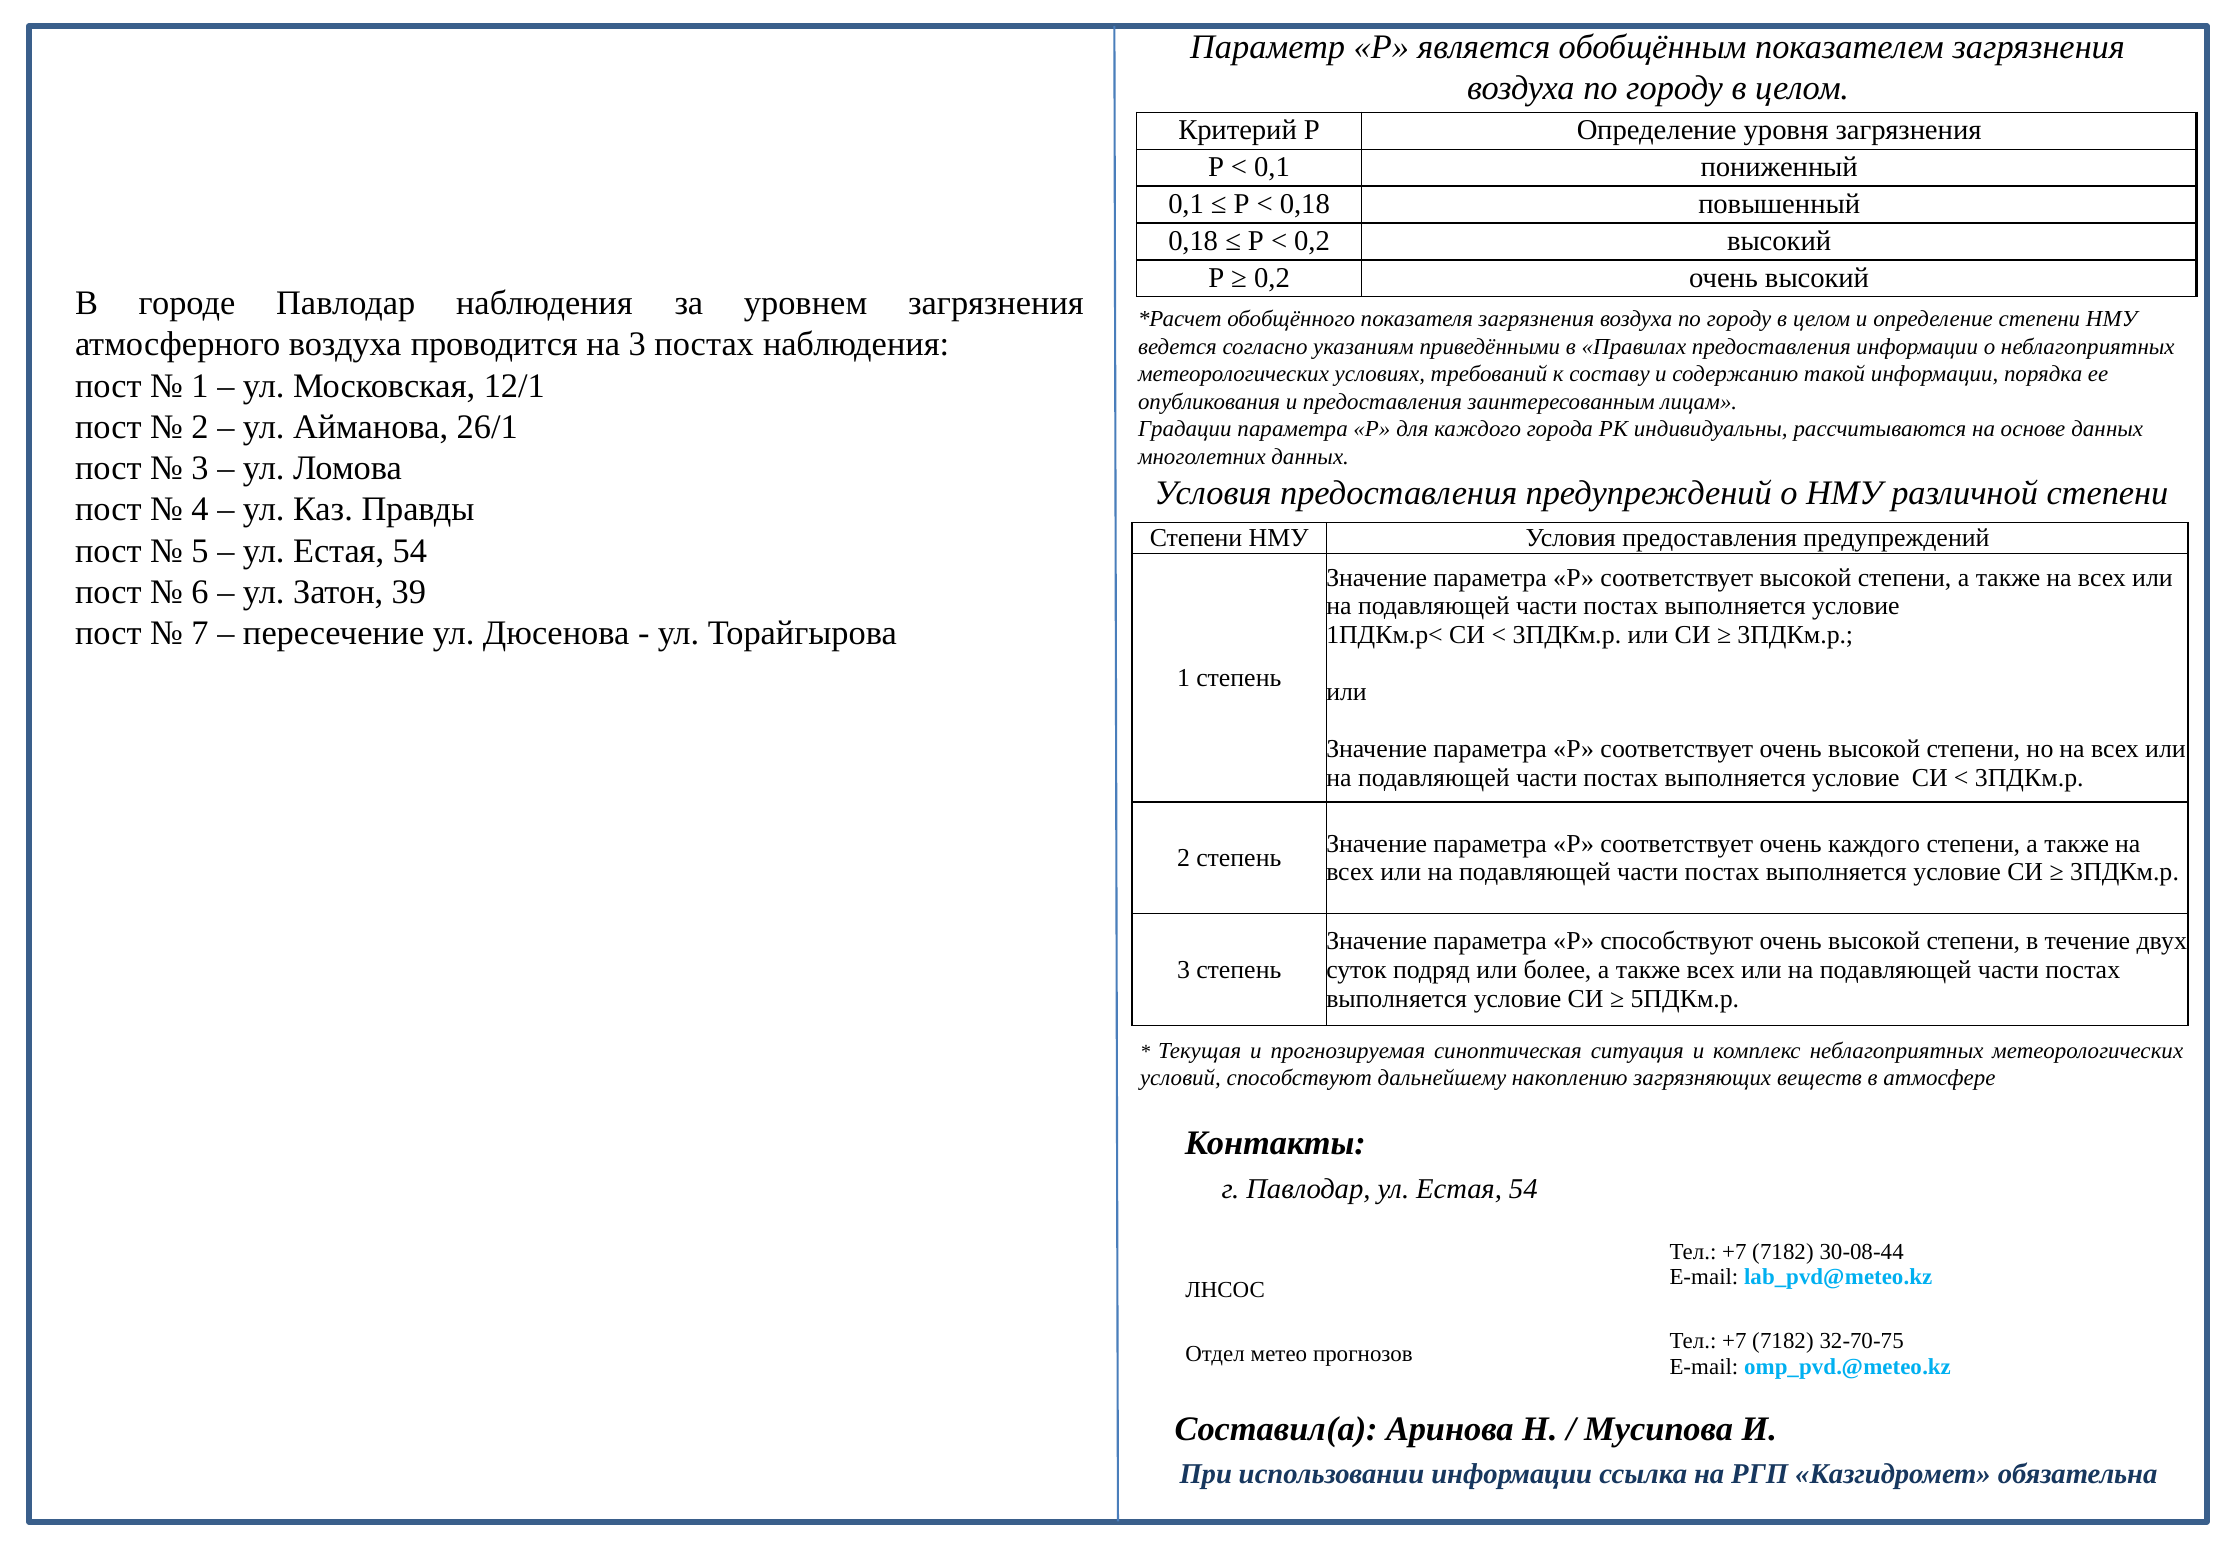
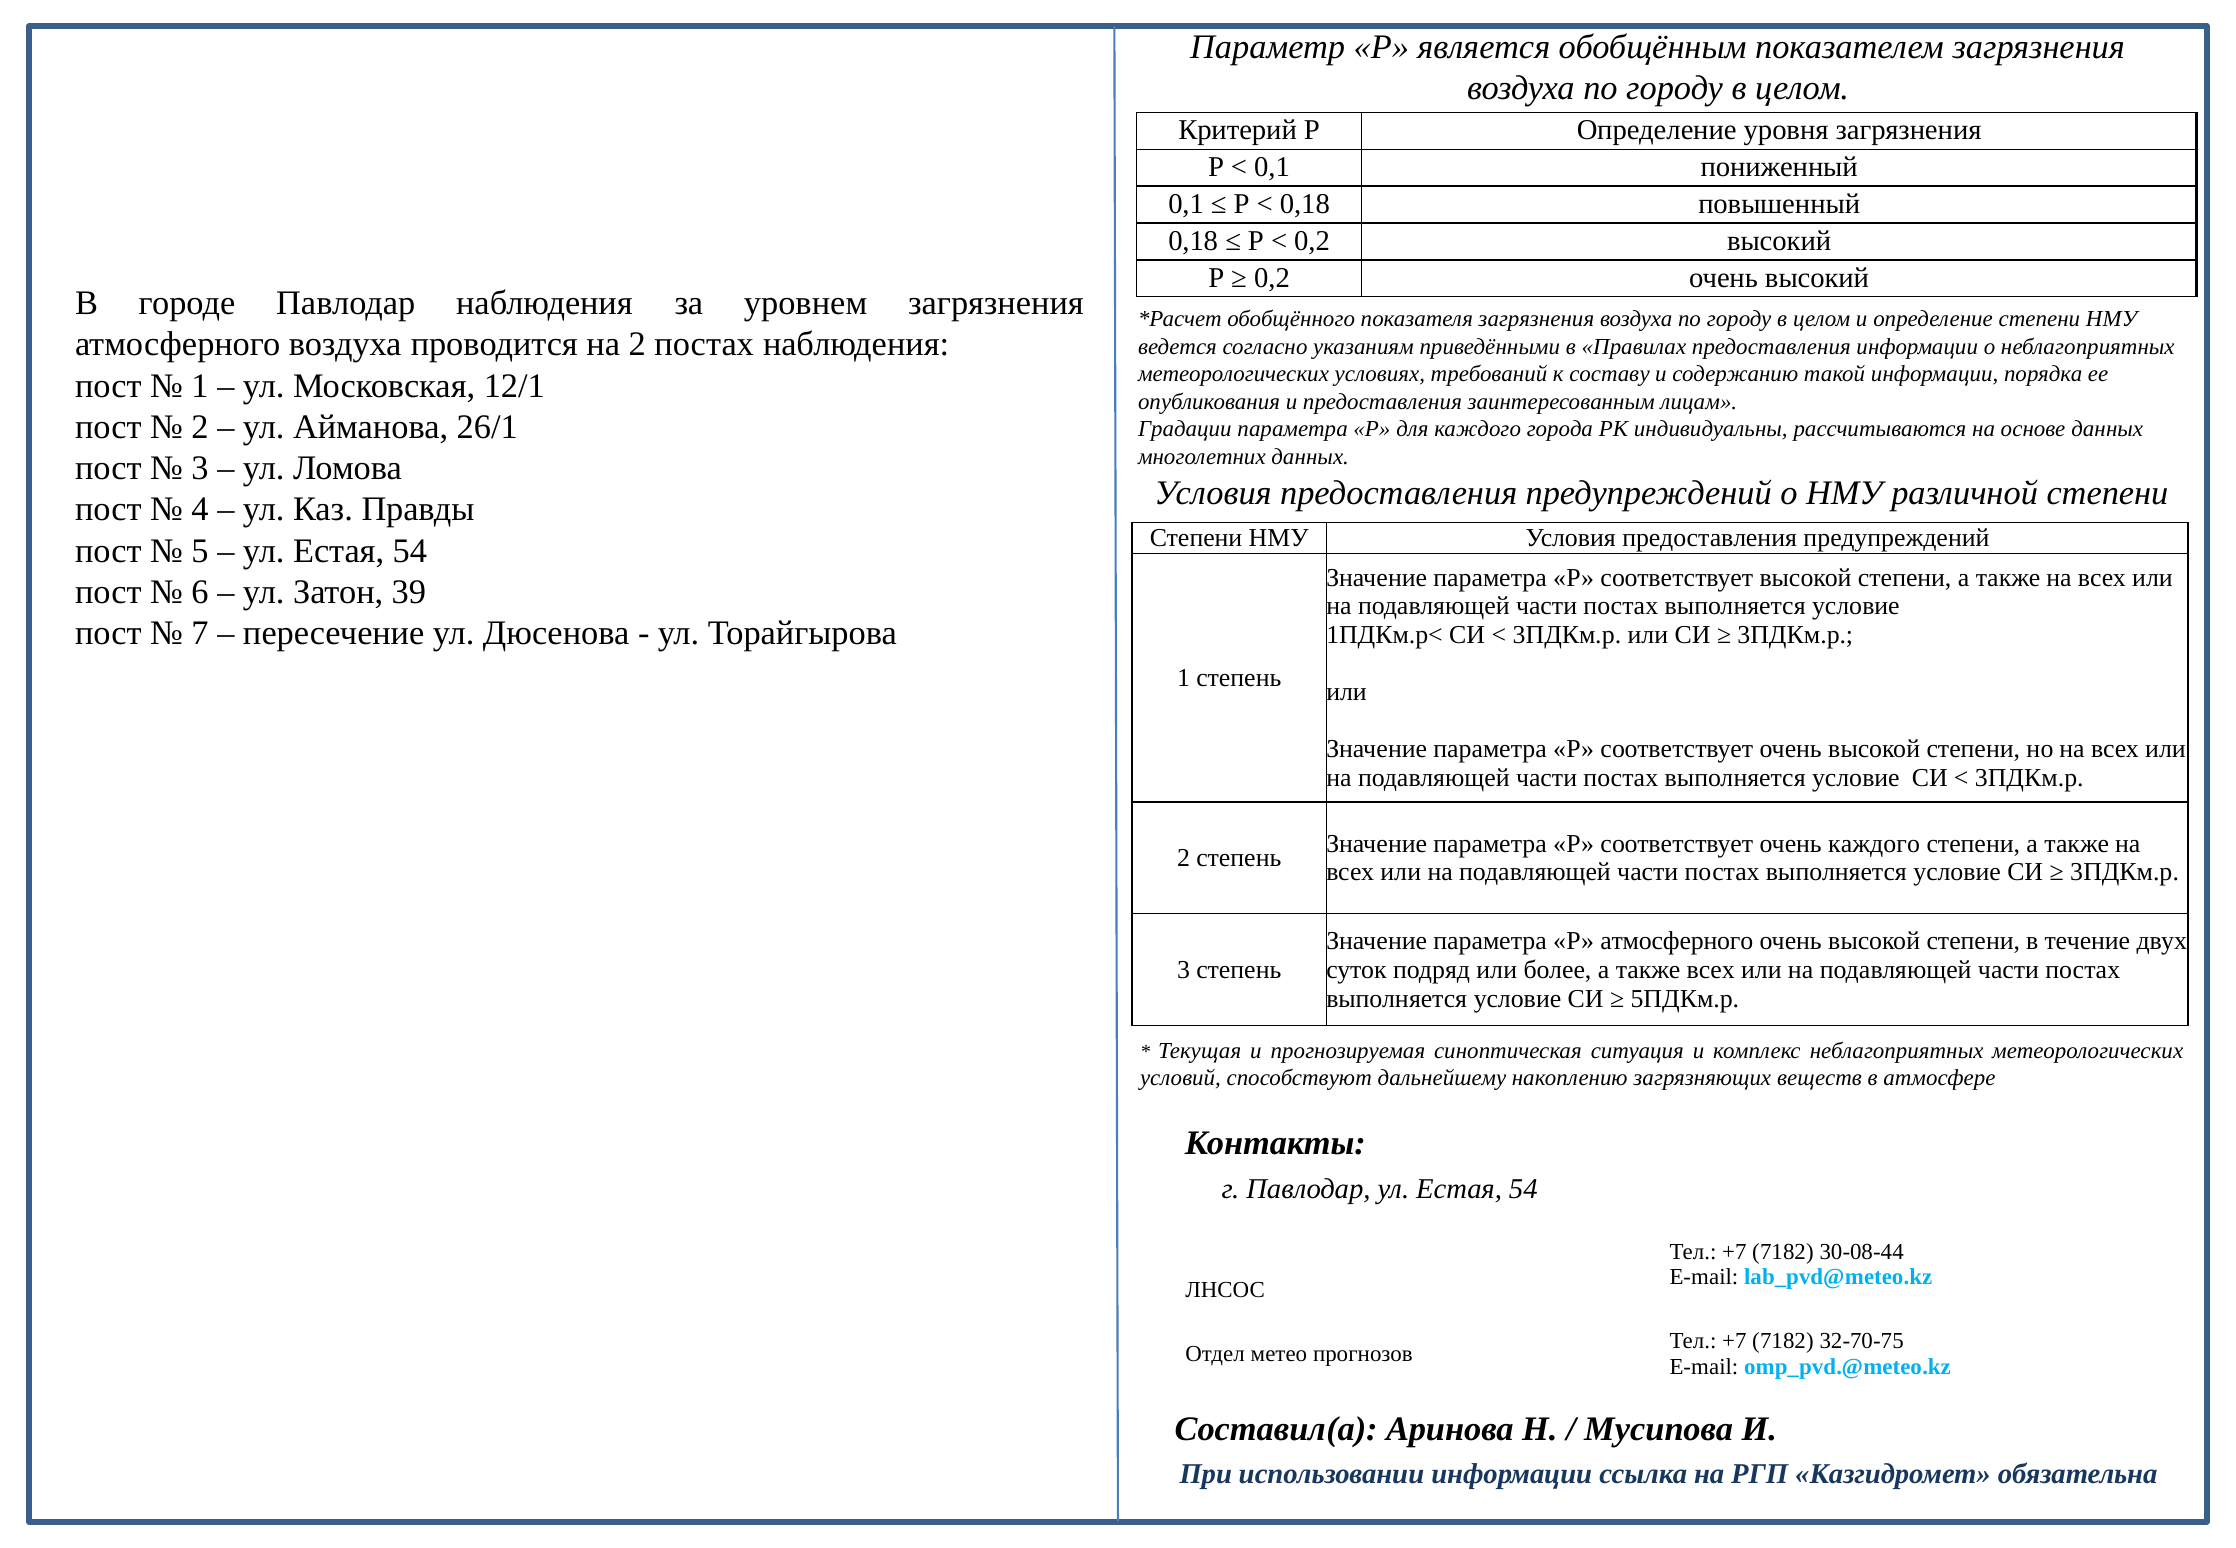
на 3: 3 -> 2
Р способствуют: способствуют -> атмосферного
